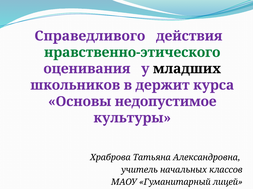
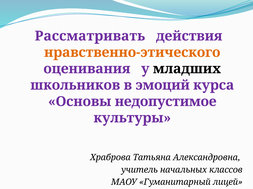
Справедливого: Справедливого -> Рассматривать
нравственно-этического colour: green -> orange
держит: держит -> эмоций
